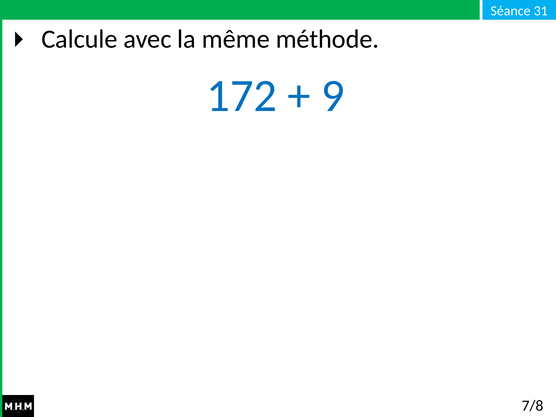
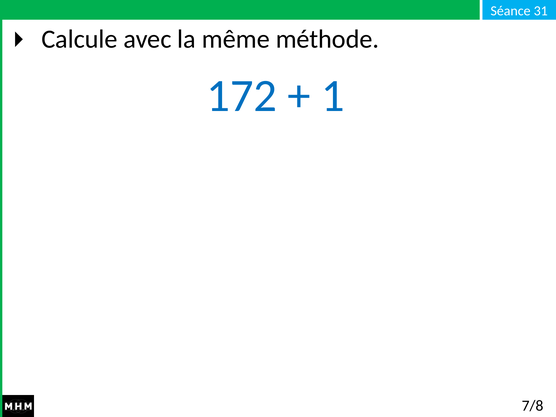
9: 9 -> 1
